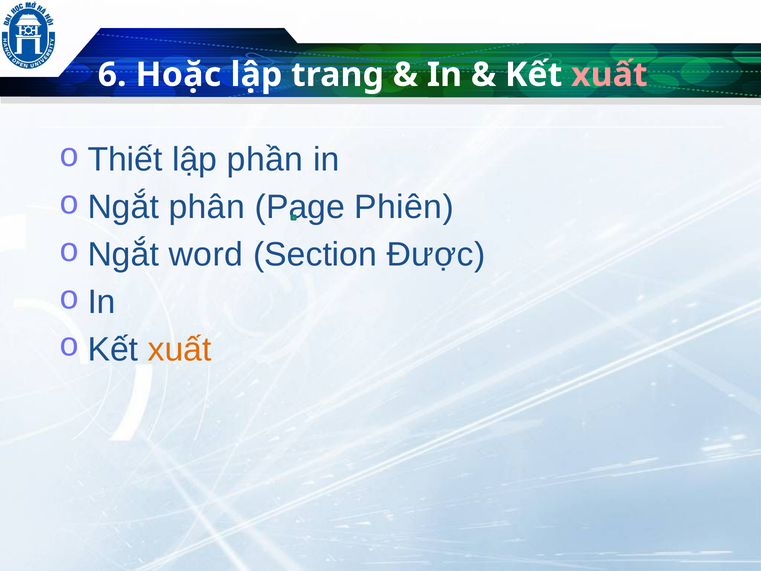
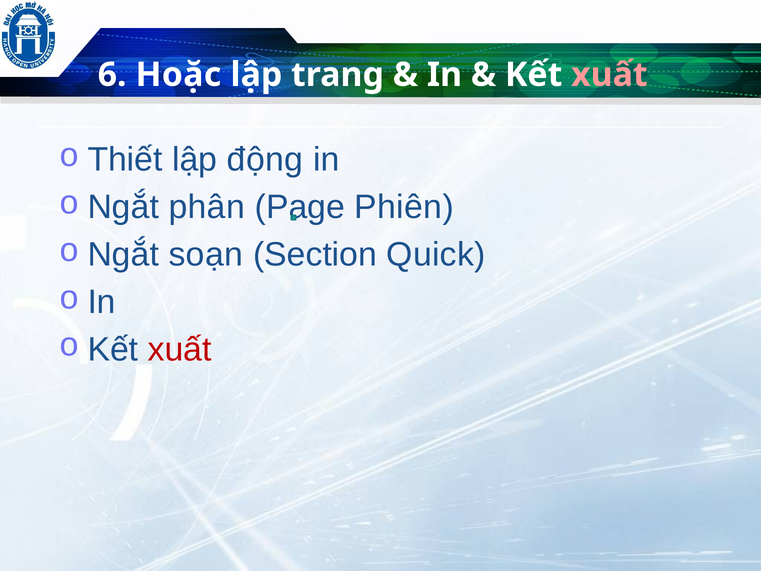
phần: phần -> động
word: word -> soạn
Được: Được -> Quick
xuất at (180, 349) colour: orange -> red
